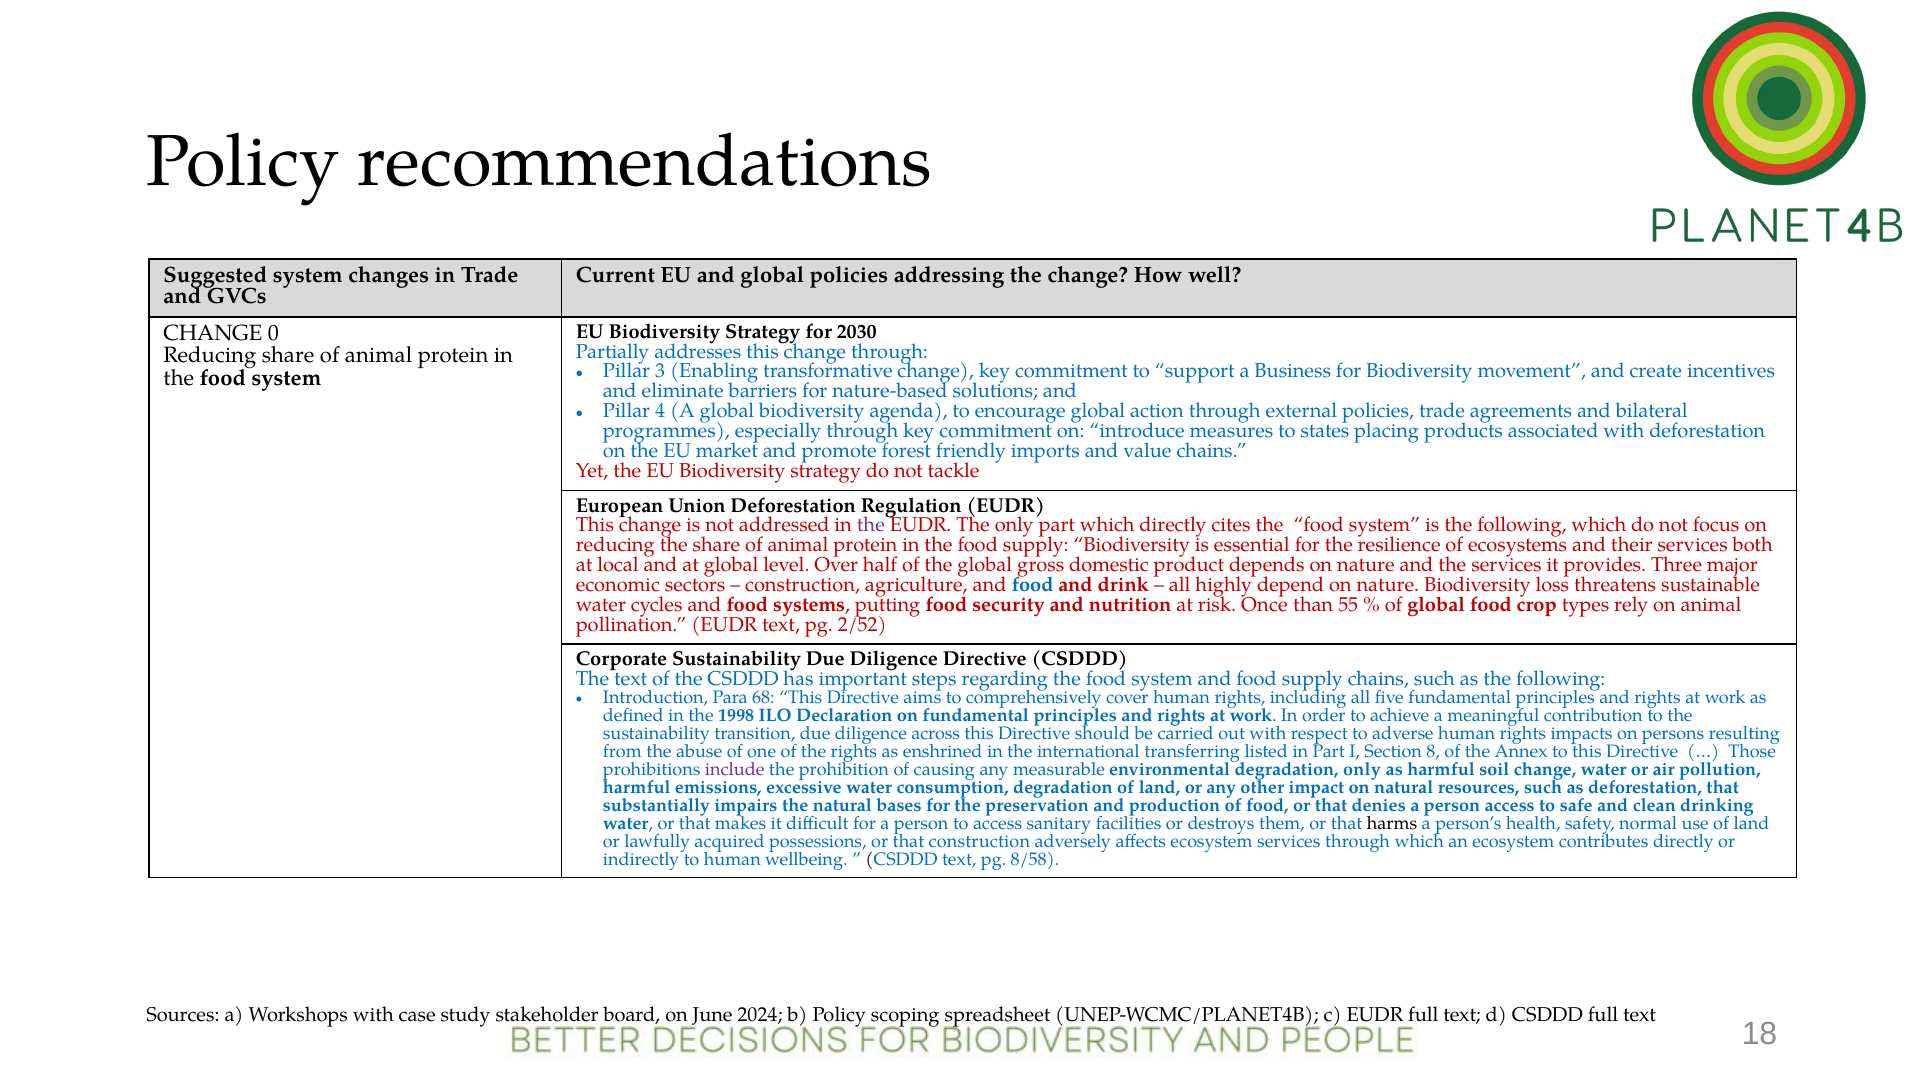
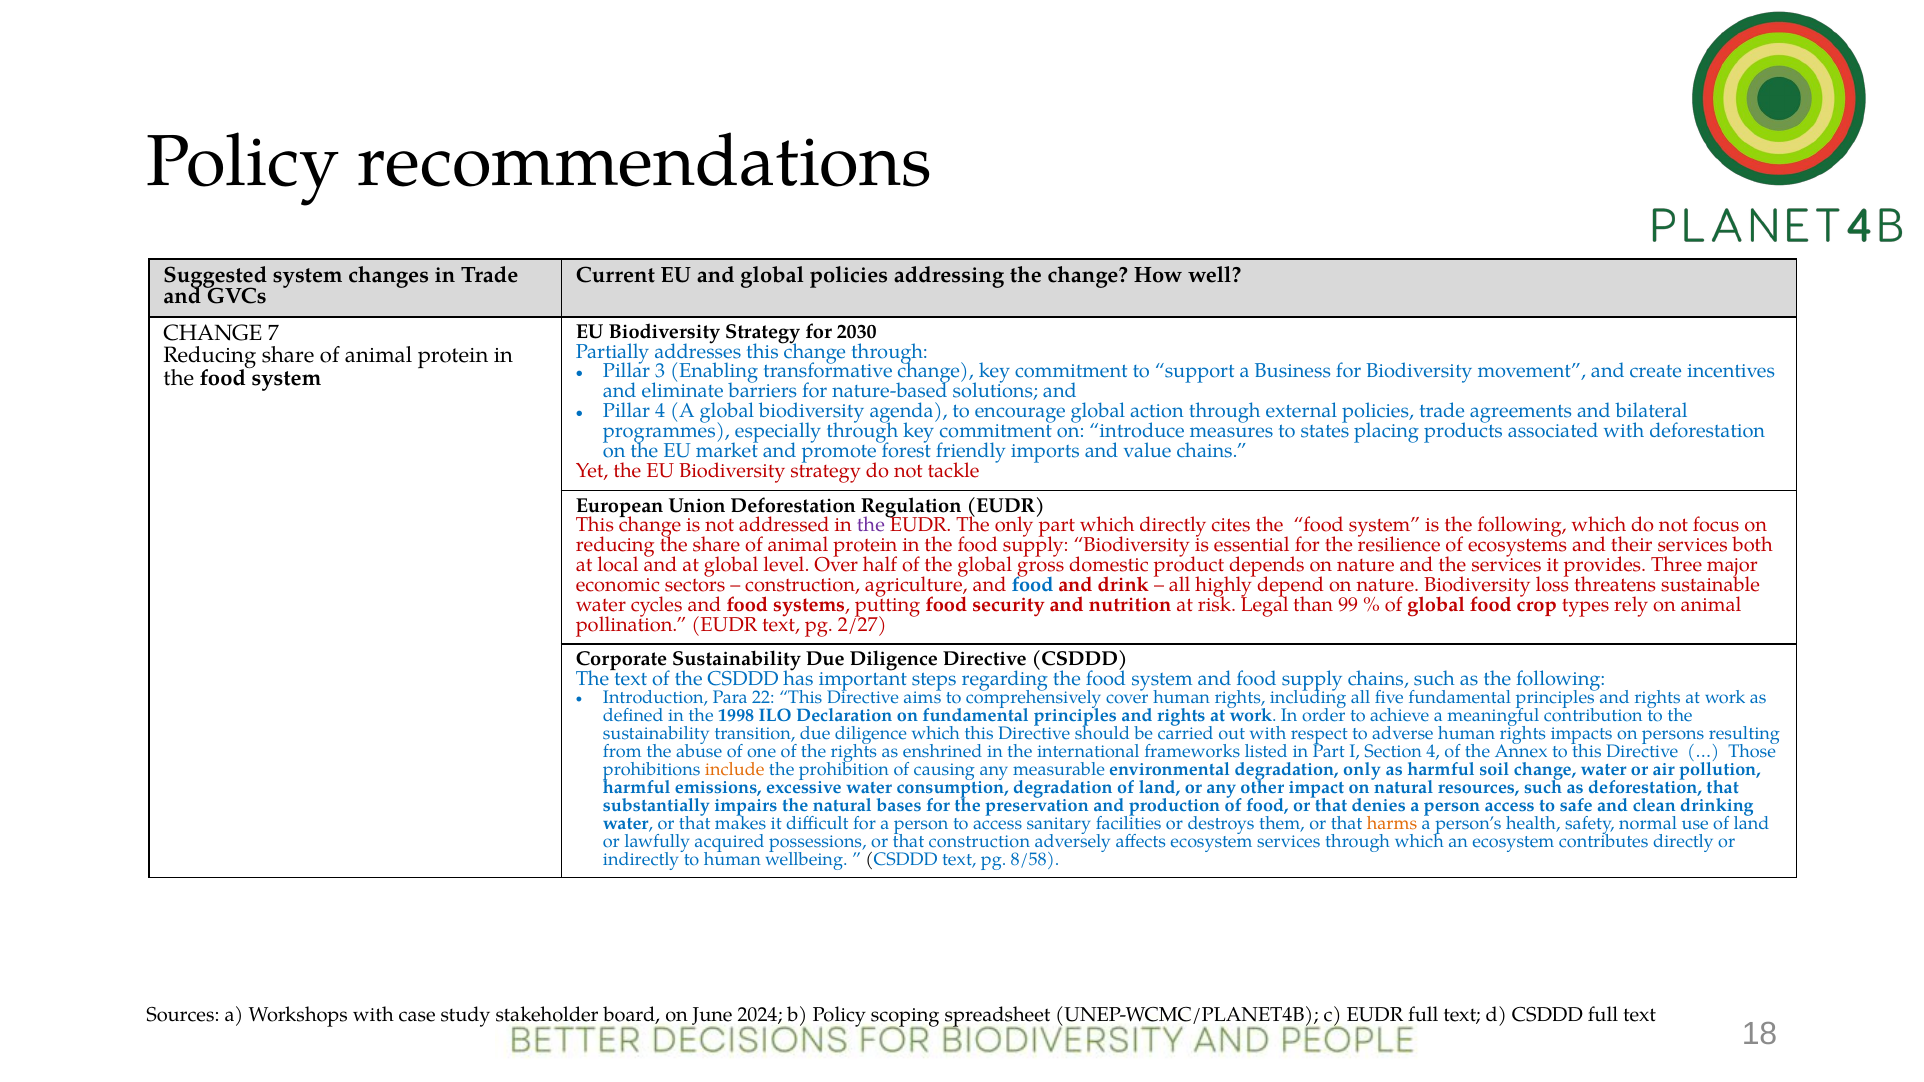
0: 0 -> 7
Once: Once -> Legal
55: 55 -> 99
2/52: 2/52 -> 2/27
68: 68 -> 22
diligence across: across -> which
transferring: transferring -> frameworks
Section 8: 8 -> 4
include colour: purple -> orange
harms colour: black -> orange
